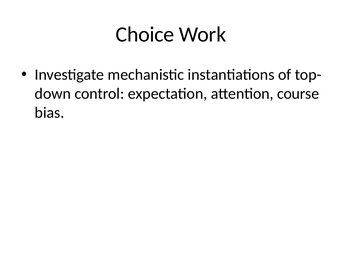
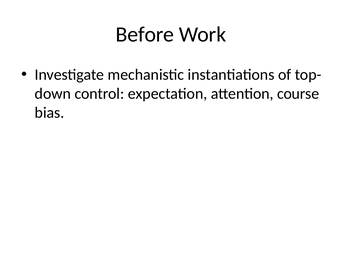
Choice: Choice -> Before
